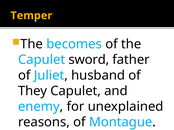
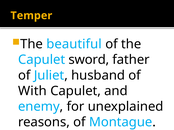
becomes: becomes -> beautiful
They: They -> With
